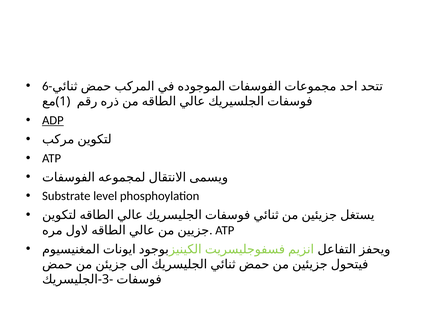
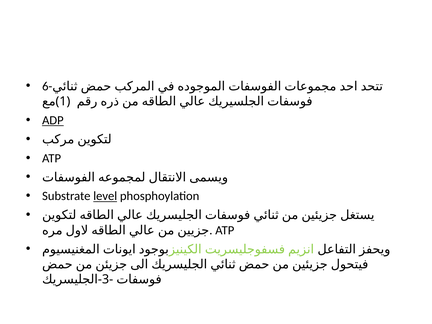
level underline: none -> present
